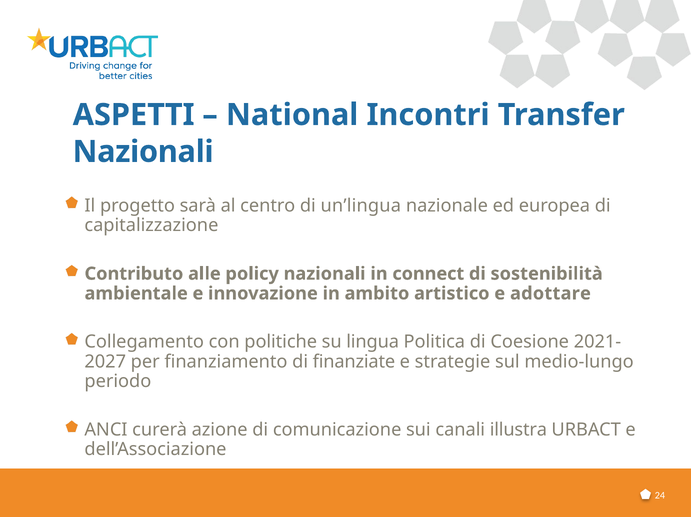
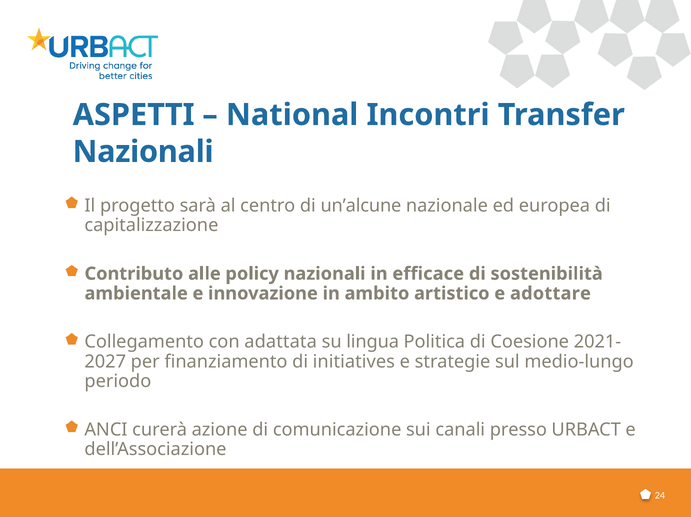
un’lingua: un’lingua -> un’alcune
connect: connect -> efficace
politiche: politiche -> adattata
finanziate: finanziate -> initiatives
illustra: illustra -> presso
